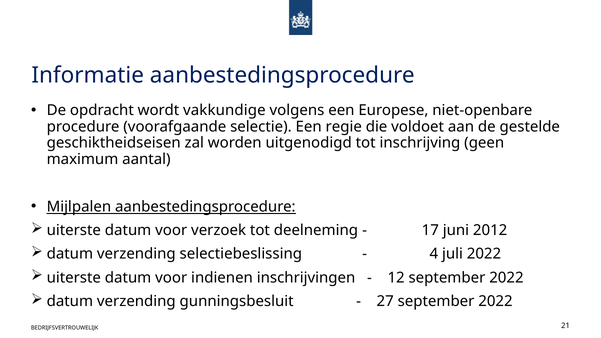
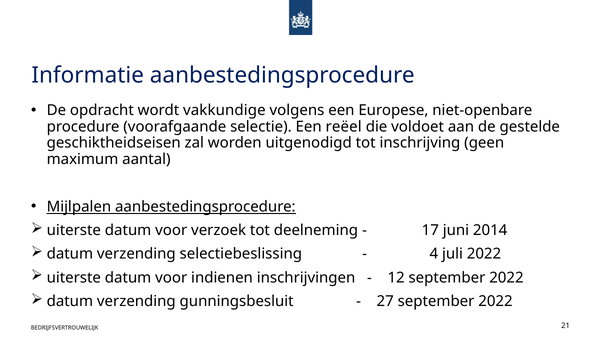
regie: regie -> reëel
2012: 2012 -> 2014
